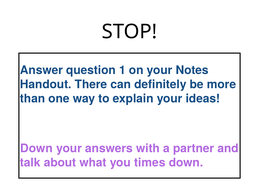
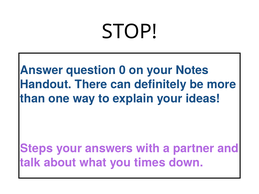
1: 1 -> 0
Down at (36, 149): Down -> Steps
